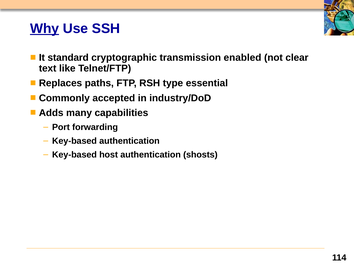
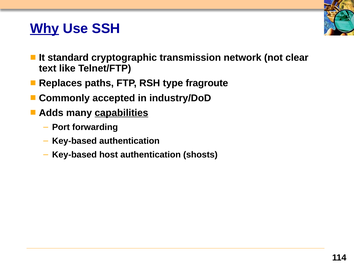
enabled: enabled -> network
essential: essential -> fragroute
capabilities underline: none -> present
